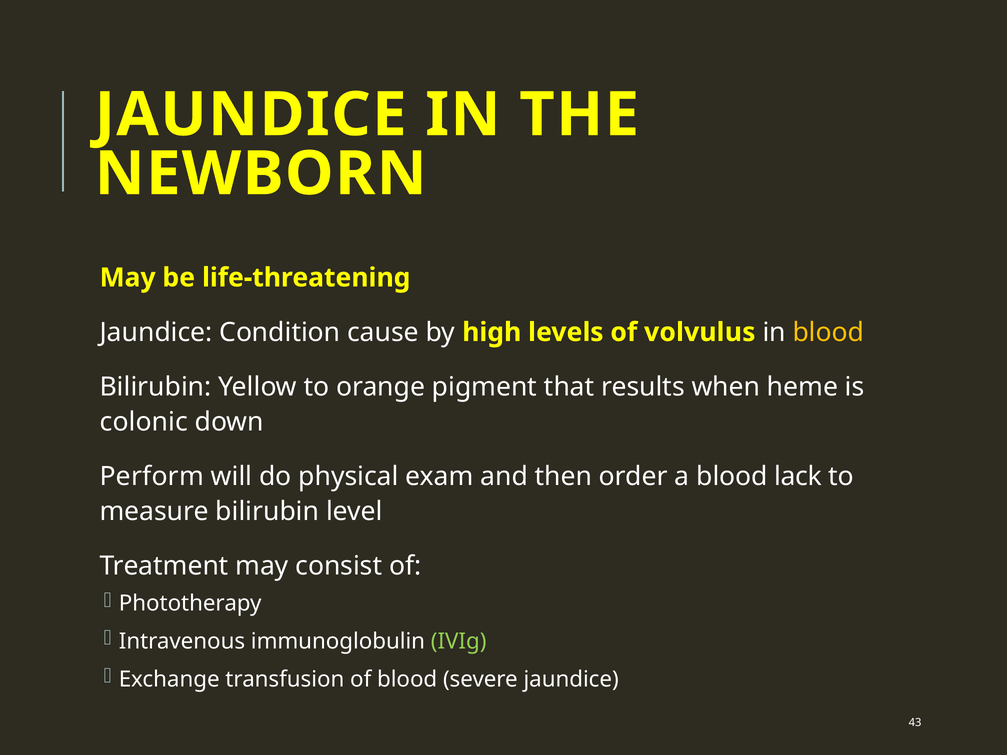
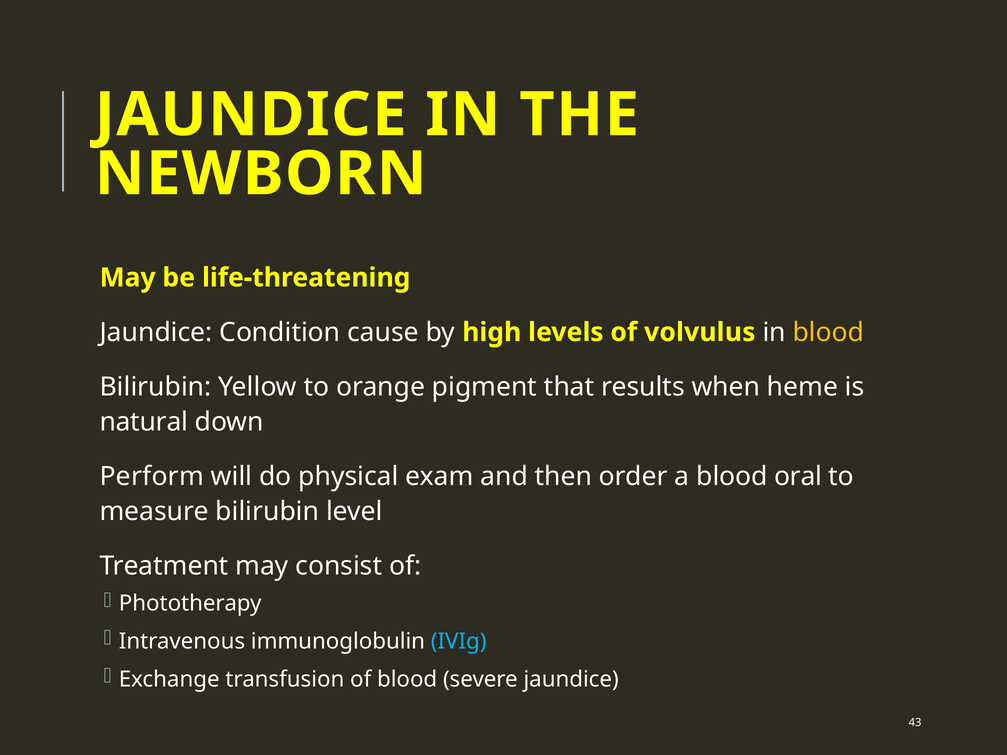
colonic: colonic -> natural
lack: lack -> oral
IVIg colour: light green -> light blue
